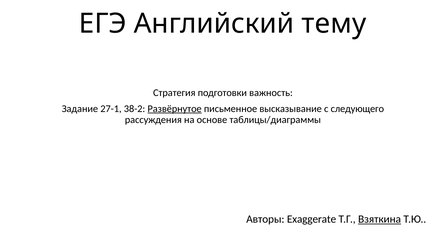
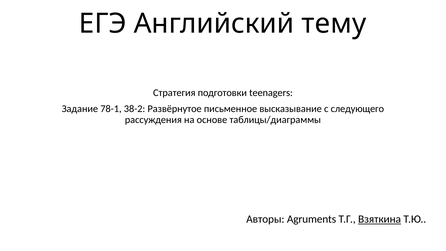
важность: важность -> teenagers
27-1: 27-1 -> 78-1
Развёрнутое underline: present -> none
Exaggerate: Exaggerate -> Agruments
